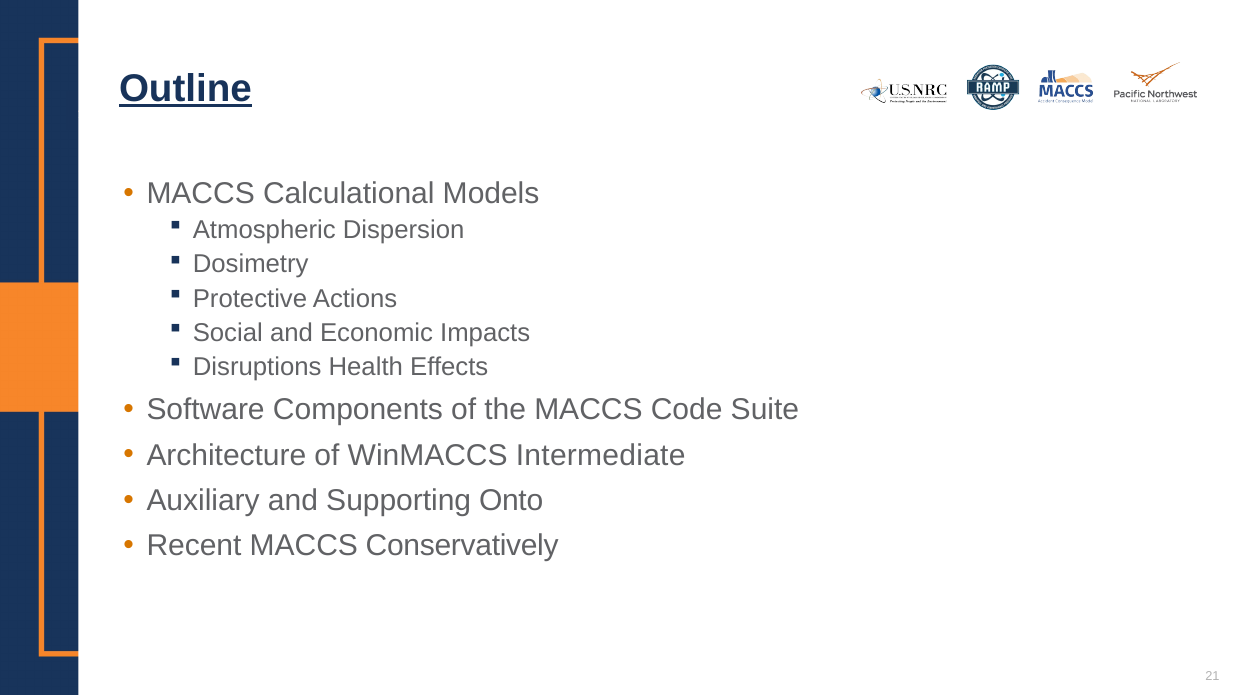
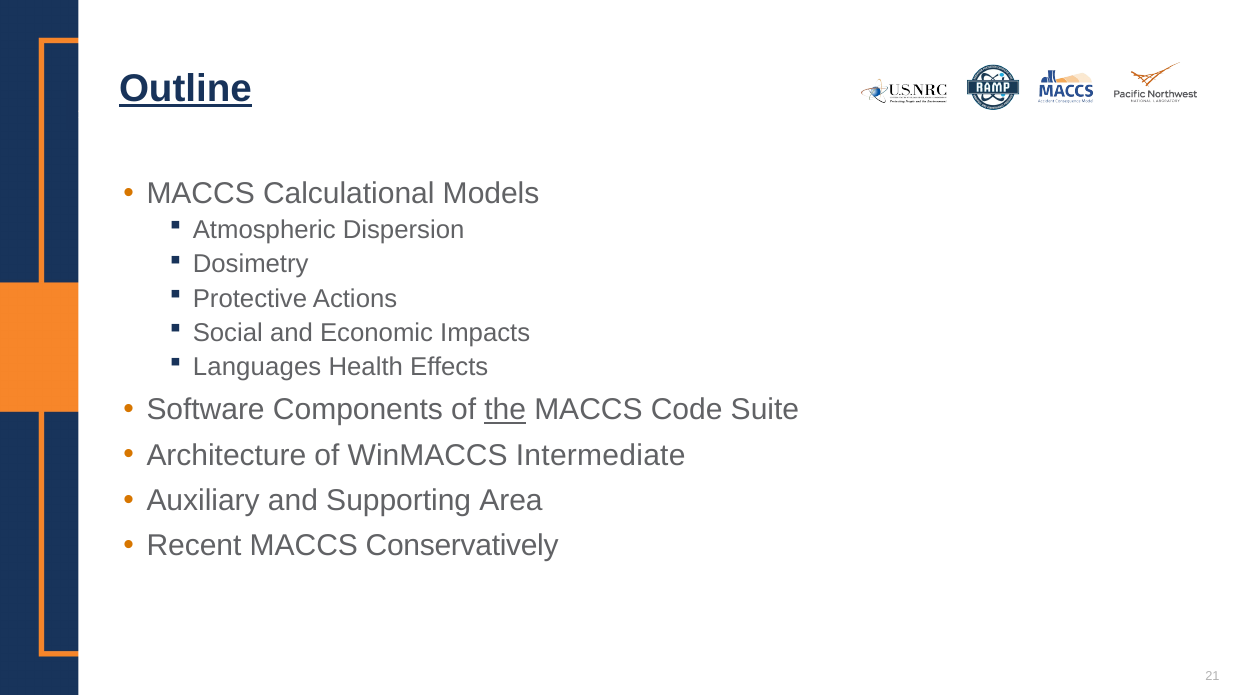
Disruptions: Disruptions -> Languages
the underline: none -> present
Onto: Onto -> Area
